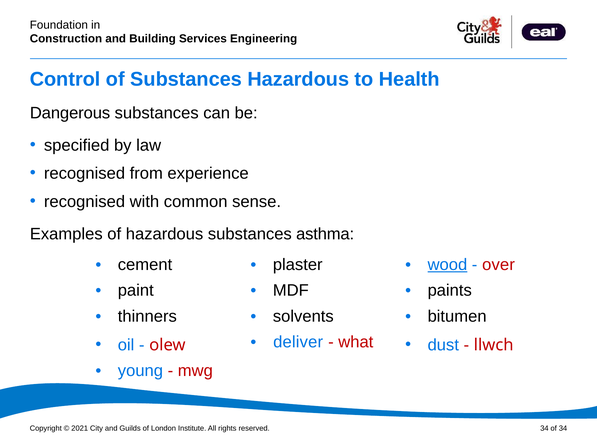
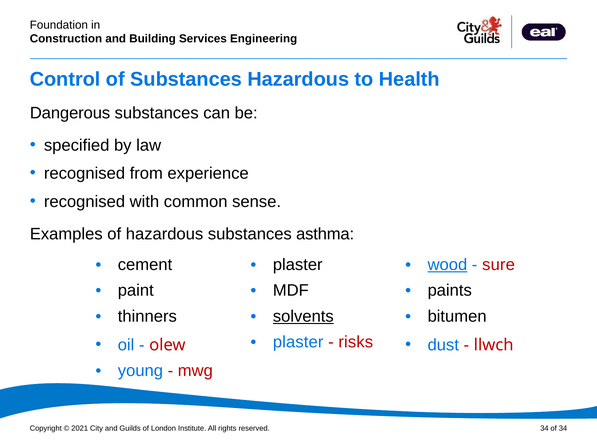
over: over -> sure
solvents underline: none -> present
deliver at (298, 342): deliver -> plaster
what: what -> risks
